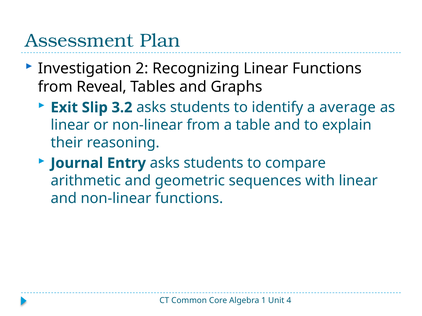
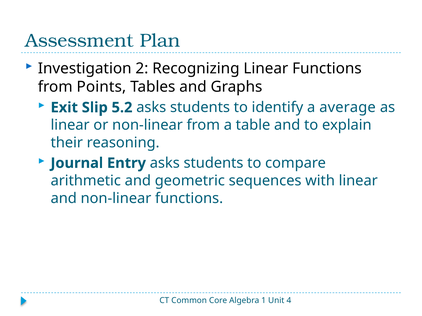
Reveal: Reveal -> Points
3.2: 3.2 -> 5.2
